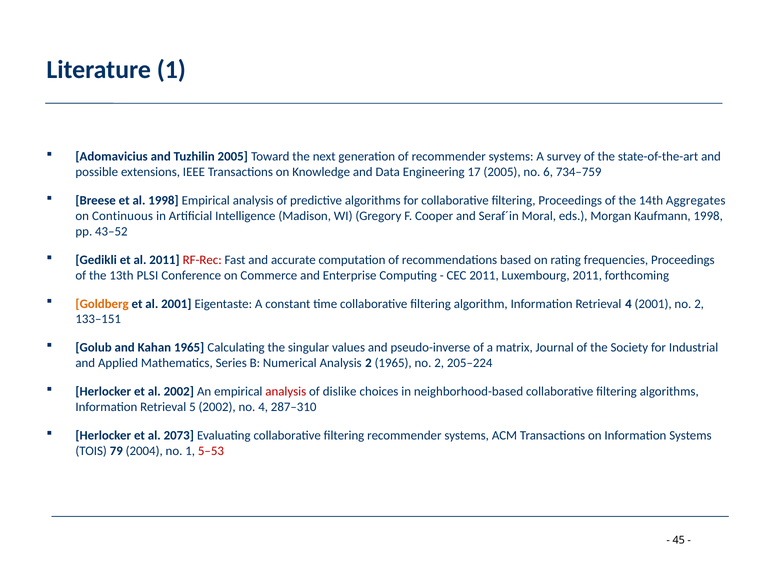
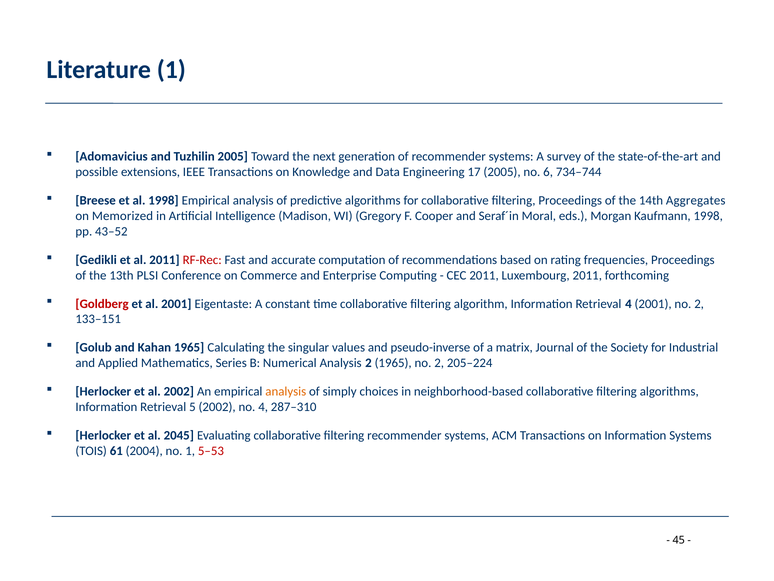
734–759: 734–759 -> 734–744
Continuous: Continuous -> Memorized
Goldberg colour: orange -> red
analysis at (286, 391) colour: red -> orange
dislike: dislike -> simply
2073: 2073 -> 2045
79: 79 -> 61
